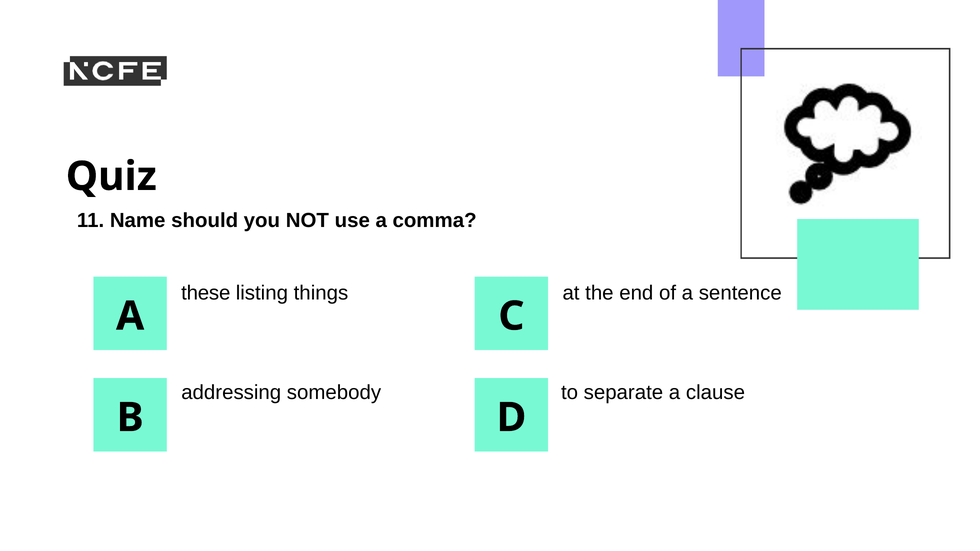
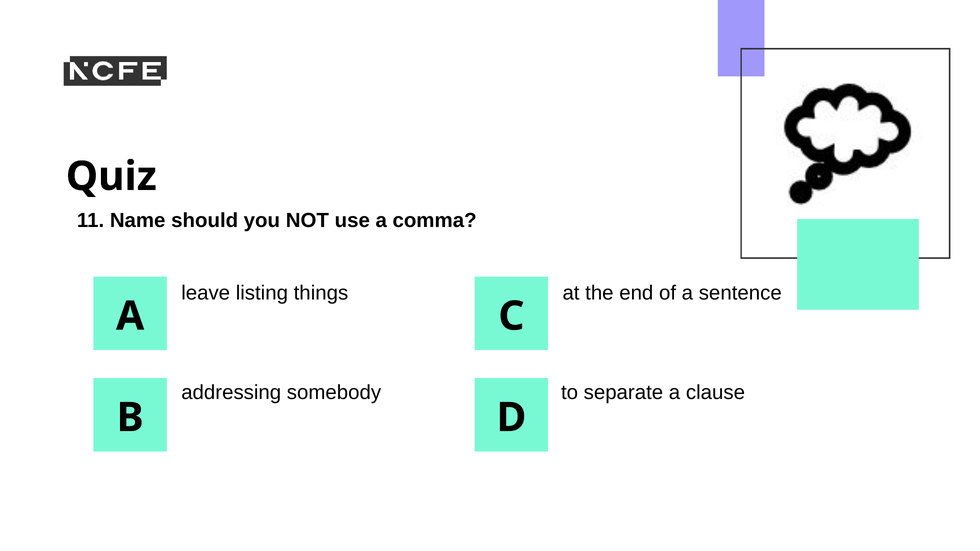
these: these -> leave
